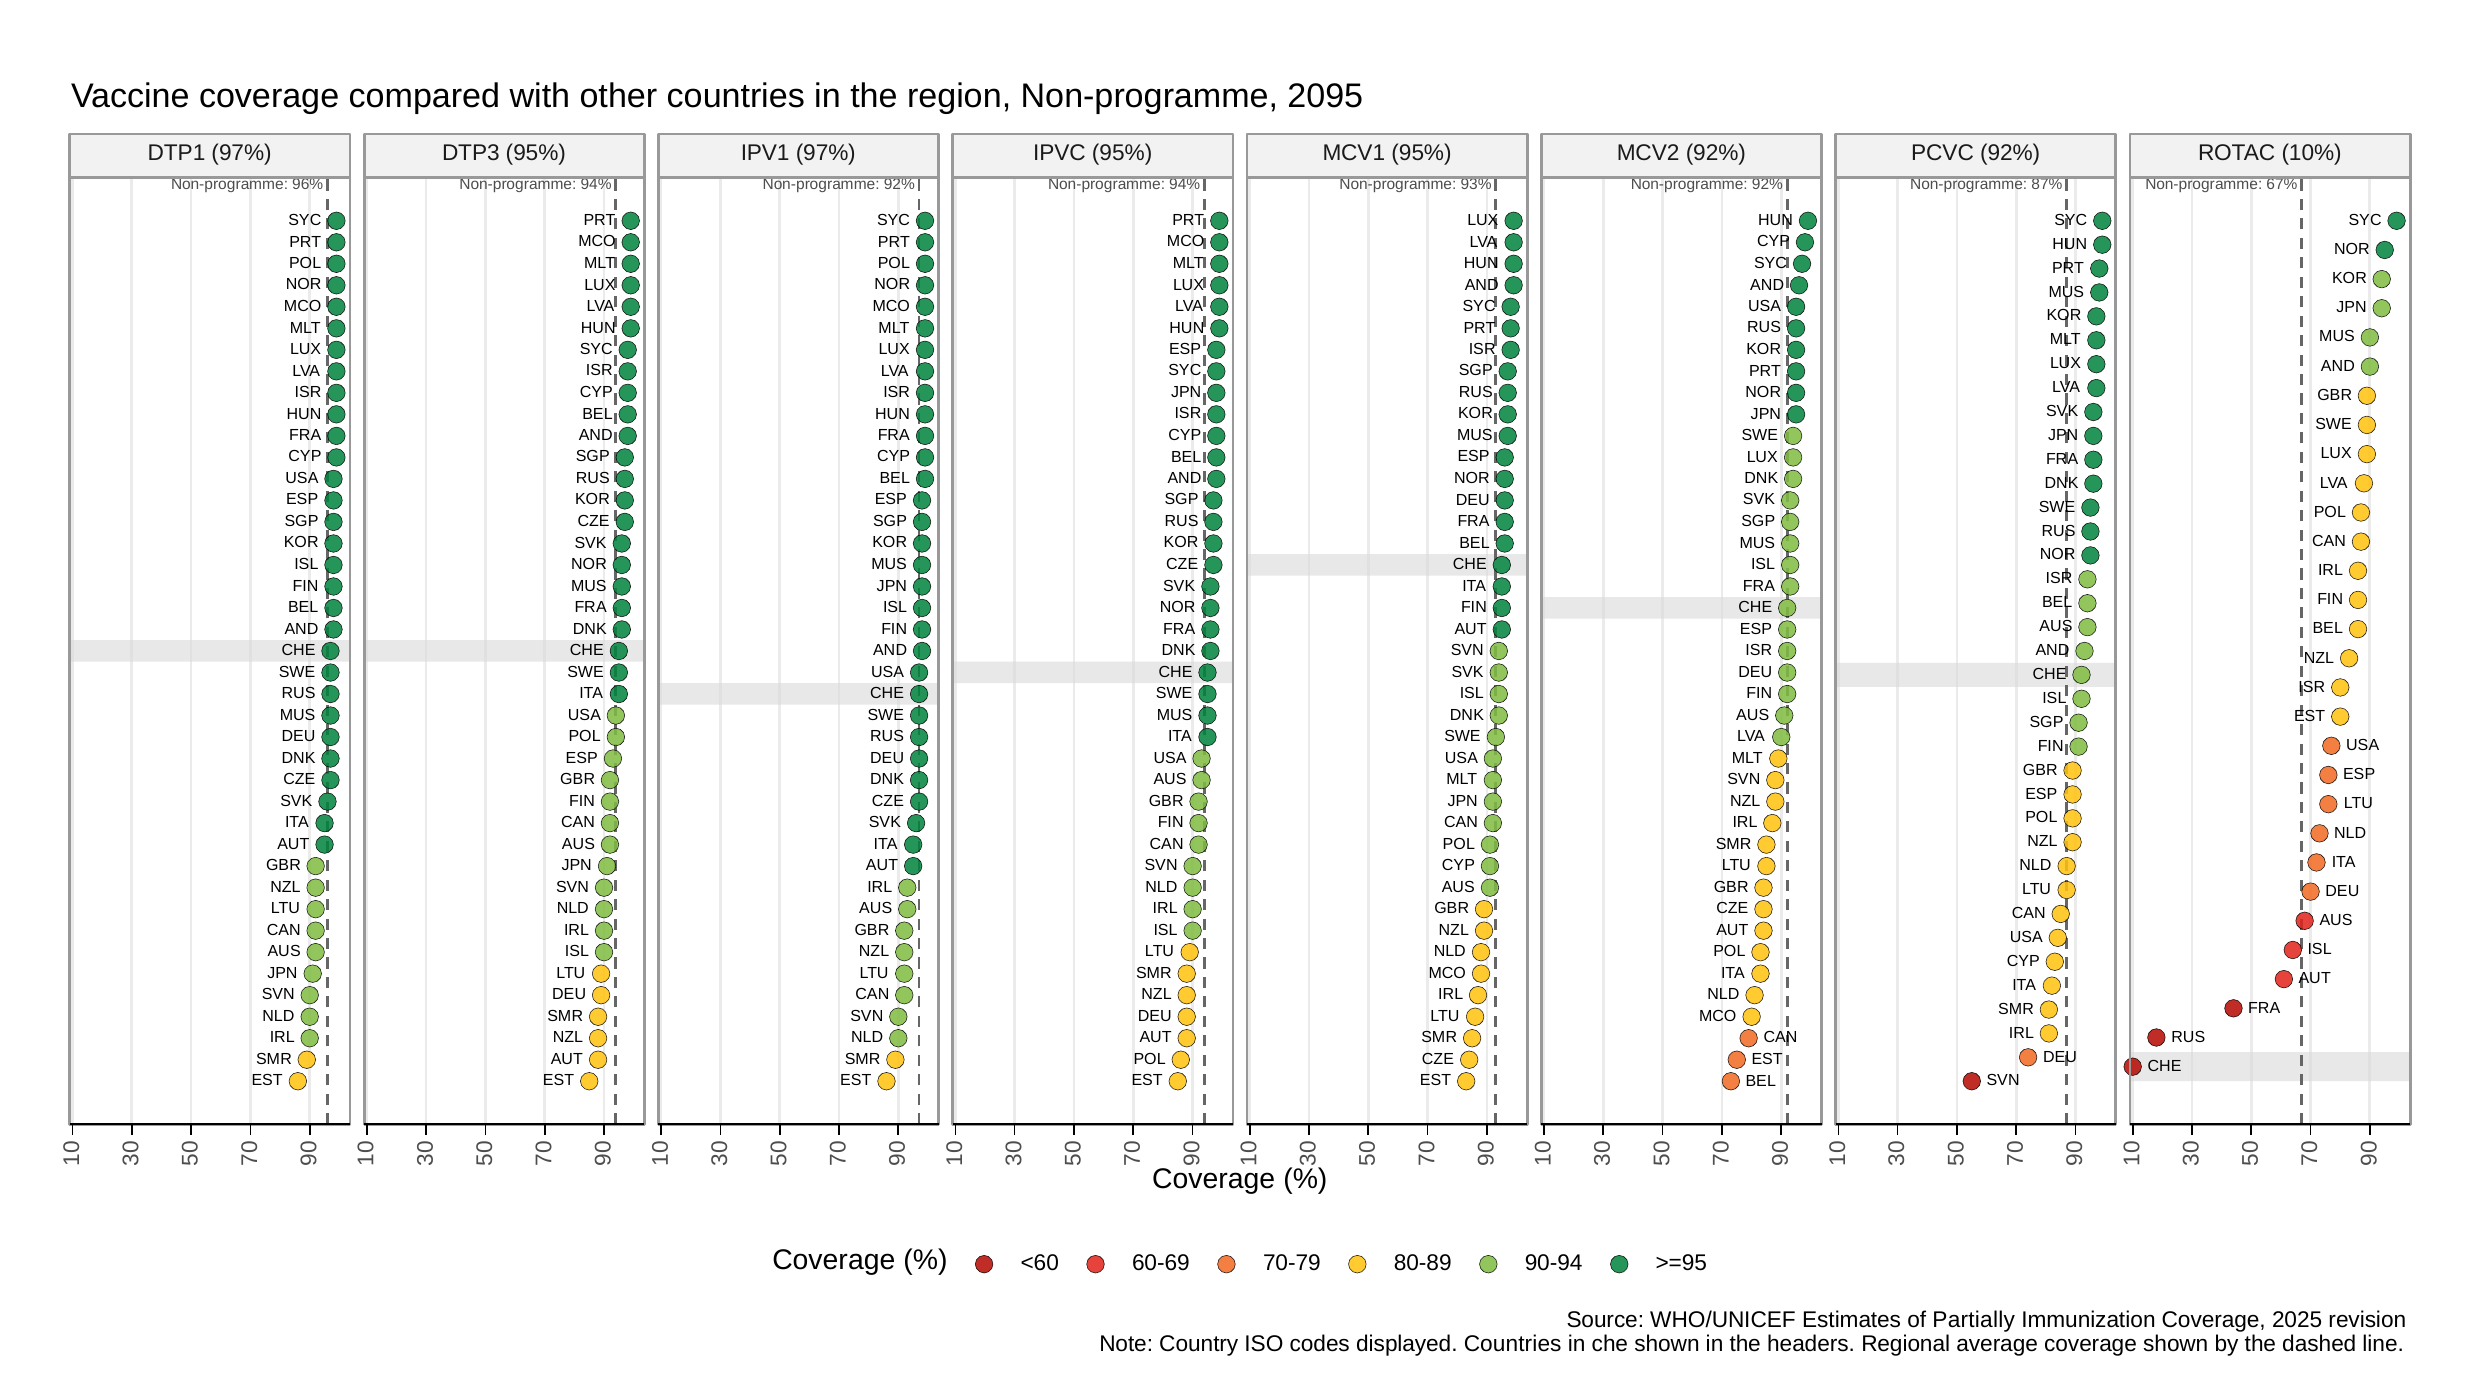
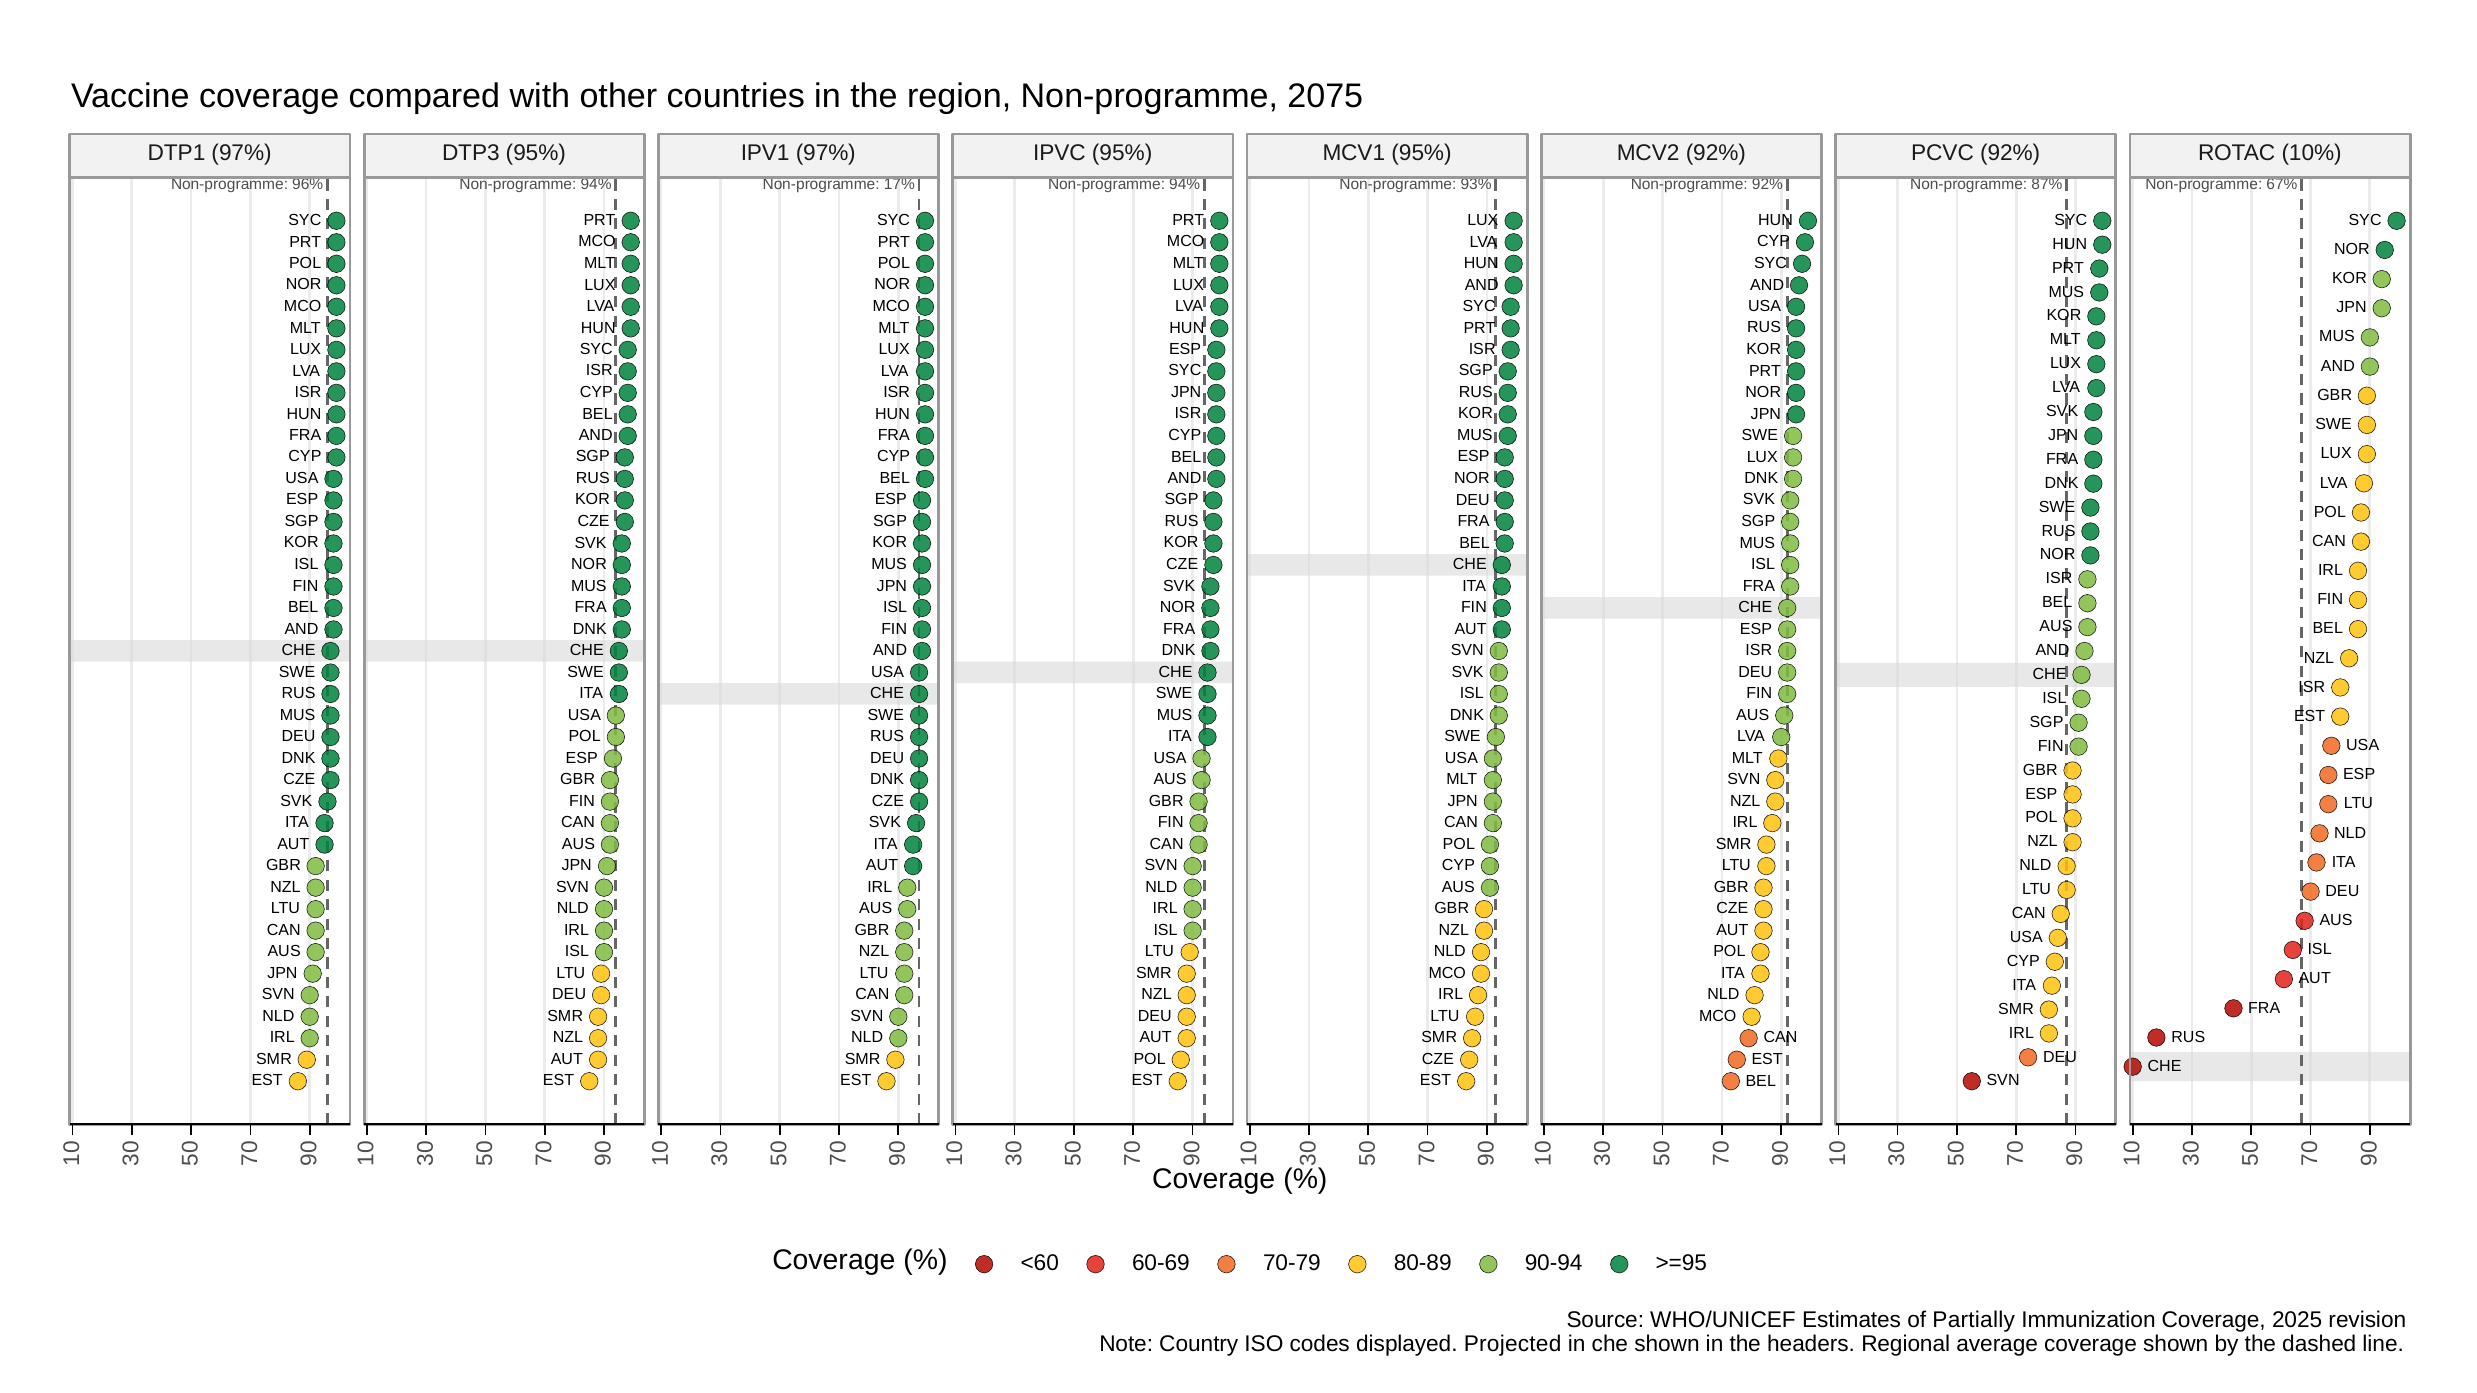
2095: 2095 -> 2075
92% at (899, 184): 92% -> 17%
displayed Countries: Countries -> Projected
